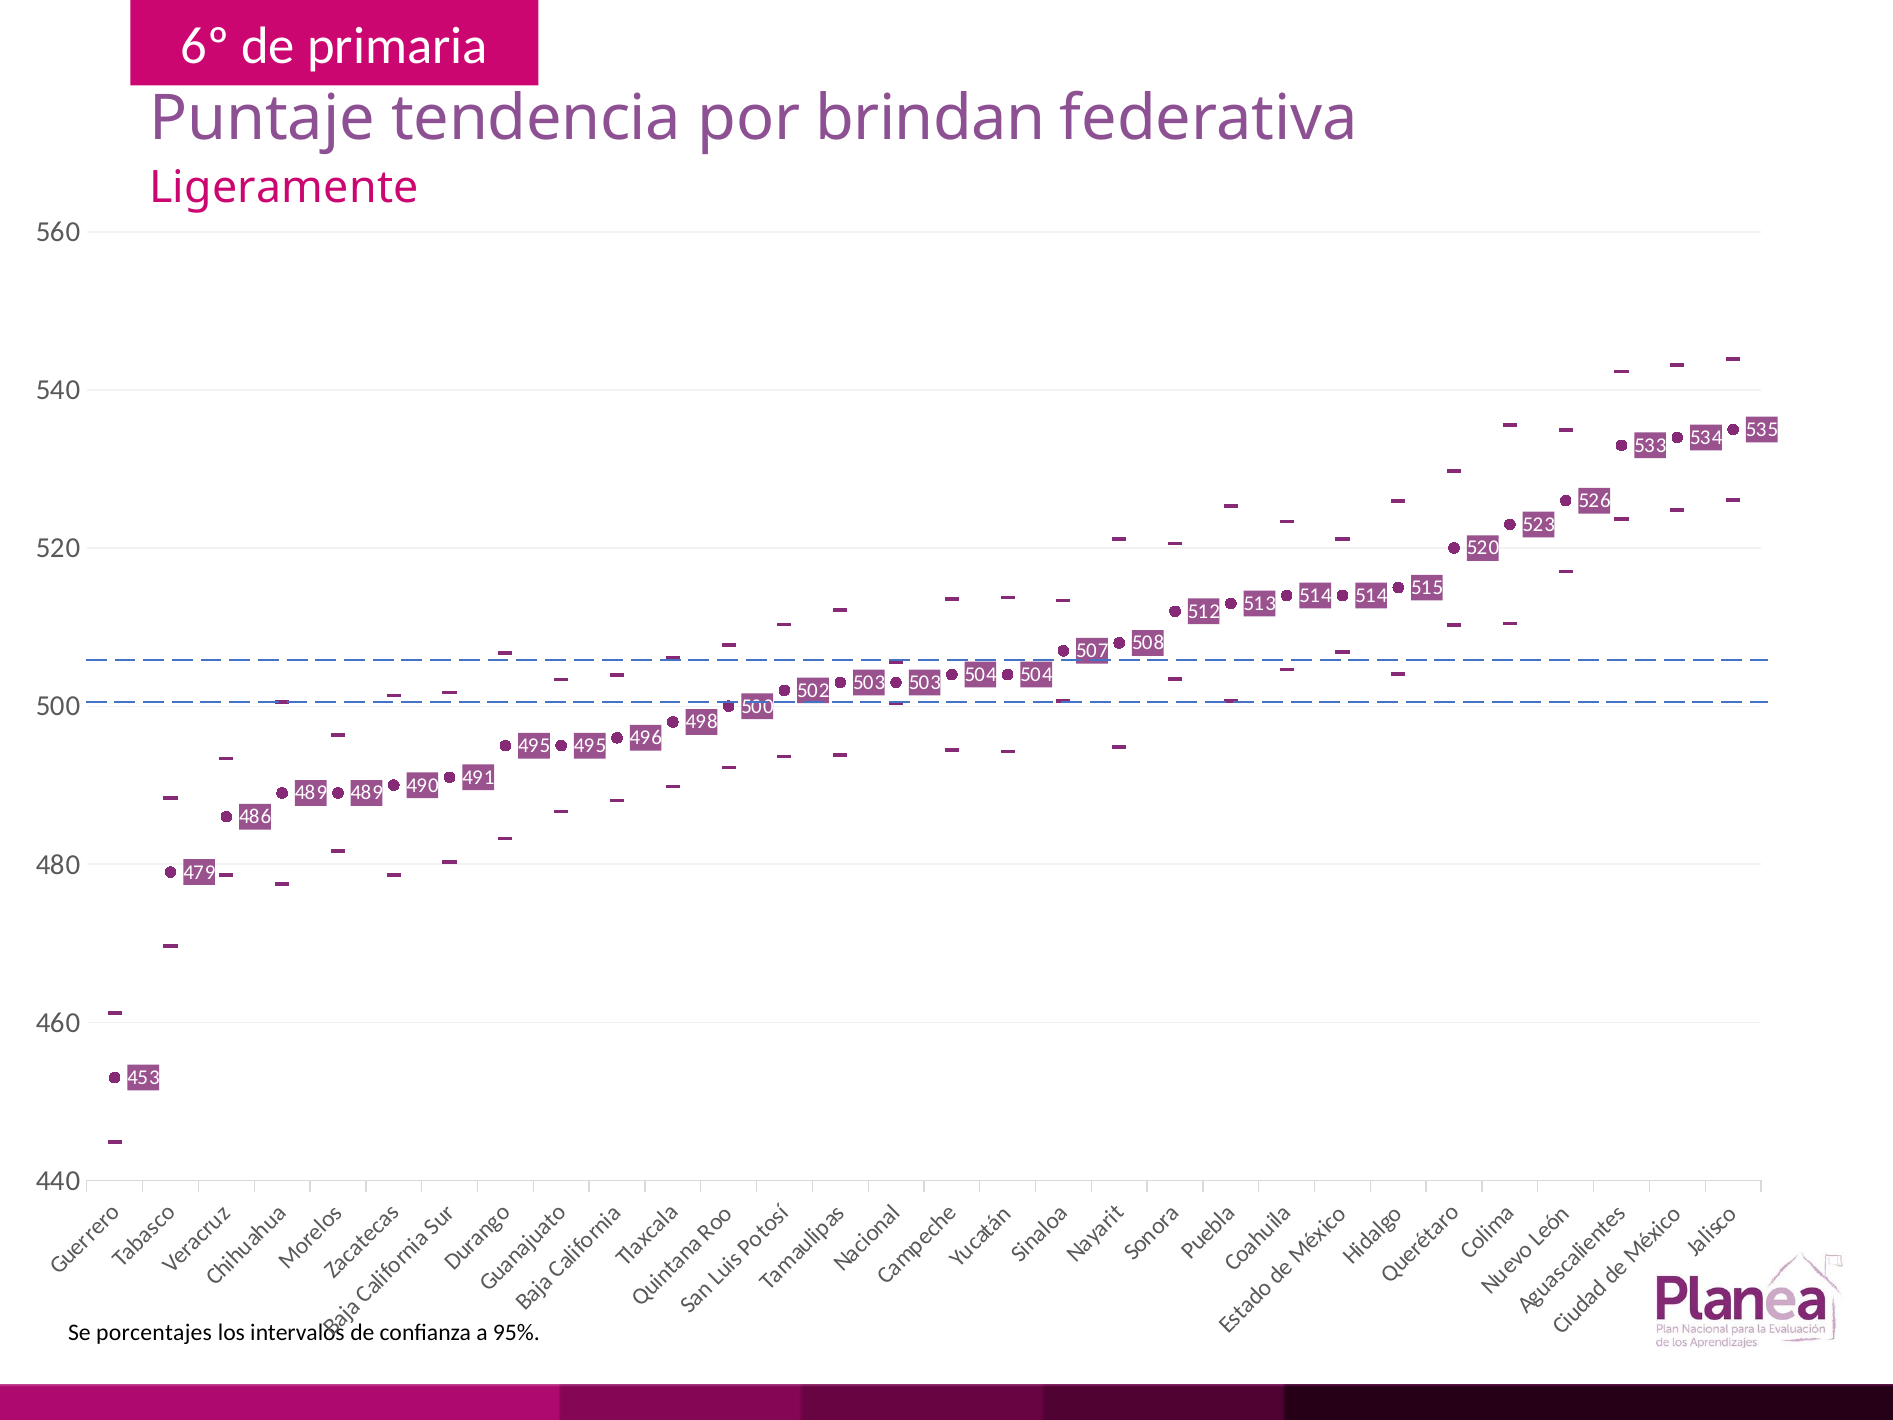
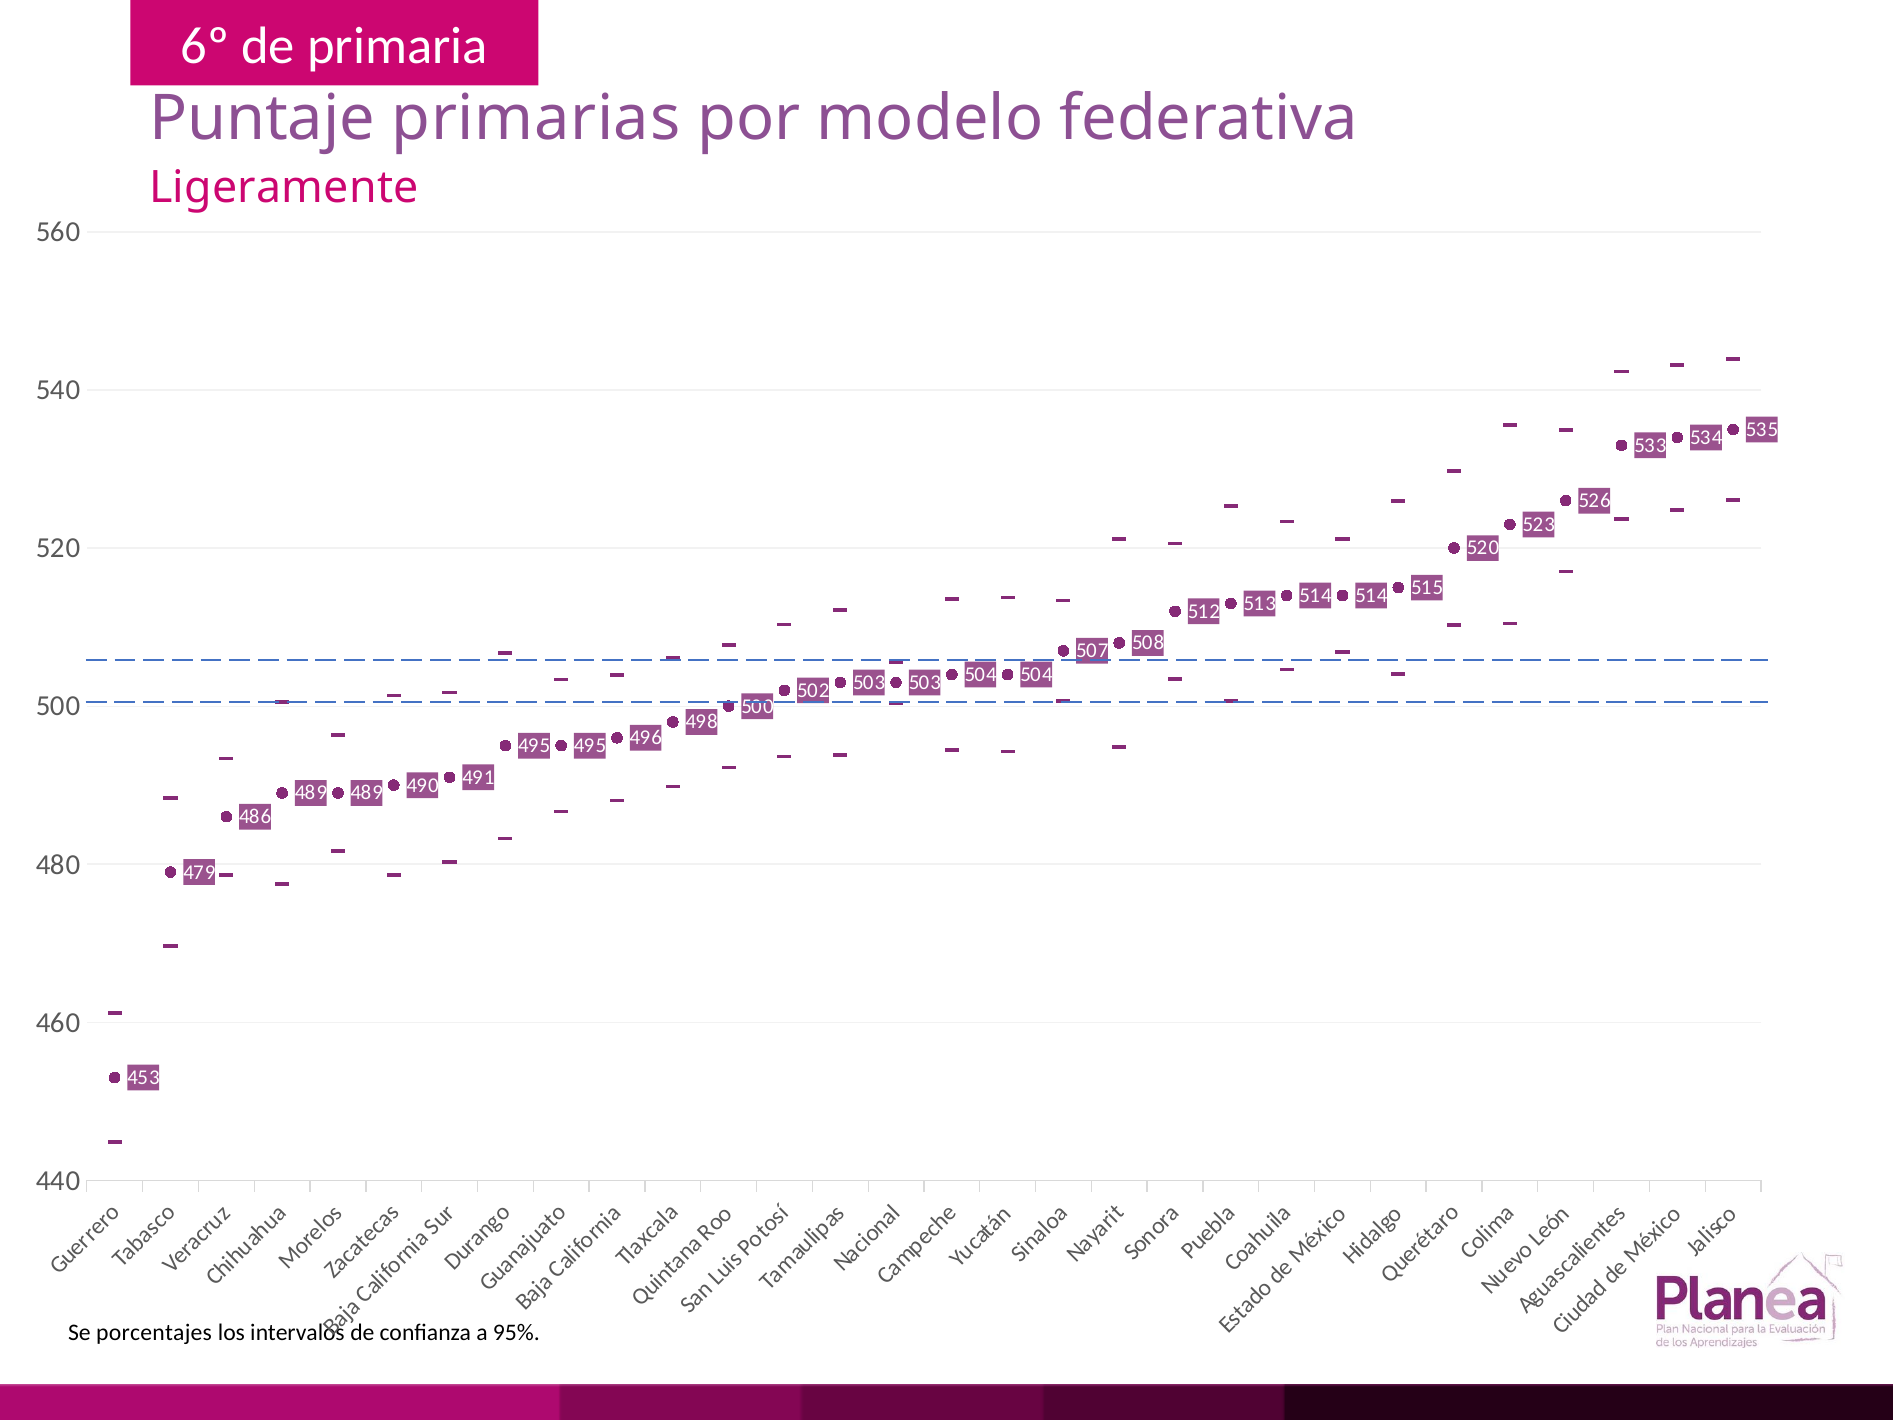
tendencia: tendencia -> primarias
brindan: brindan -> modelo
